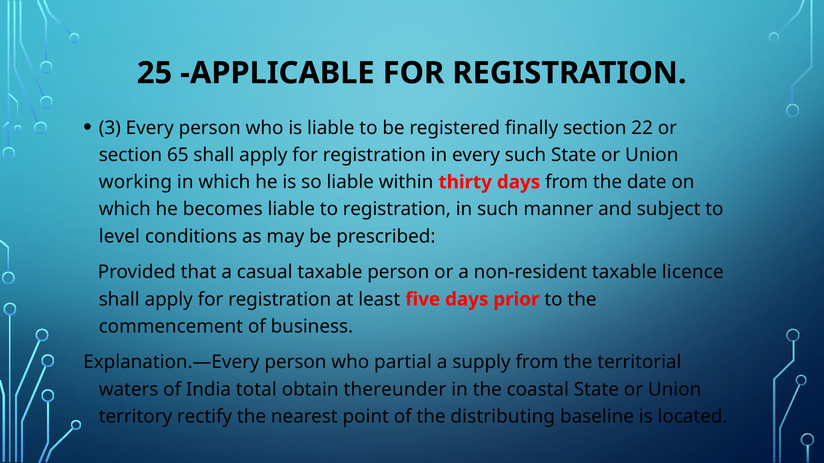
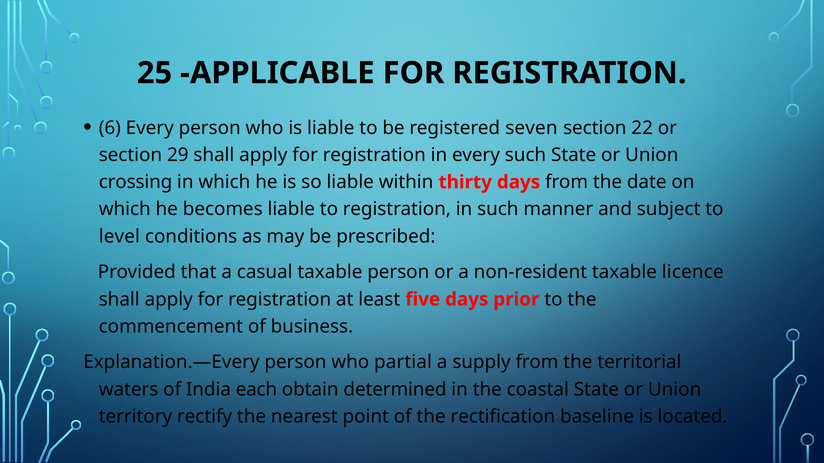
3: 3 -> 6
finally: finally -> seven
65: 65 -> 29
working: working -> crossing
total: total -> each
thereunder: thereunder -> determined
distributing: distributing -> rectification
